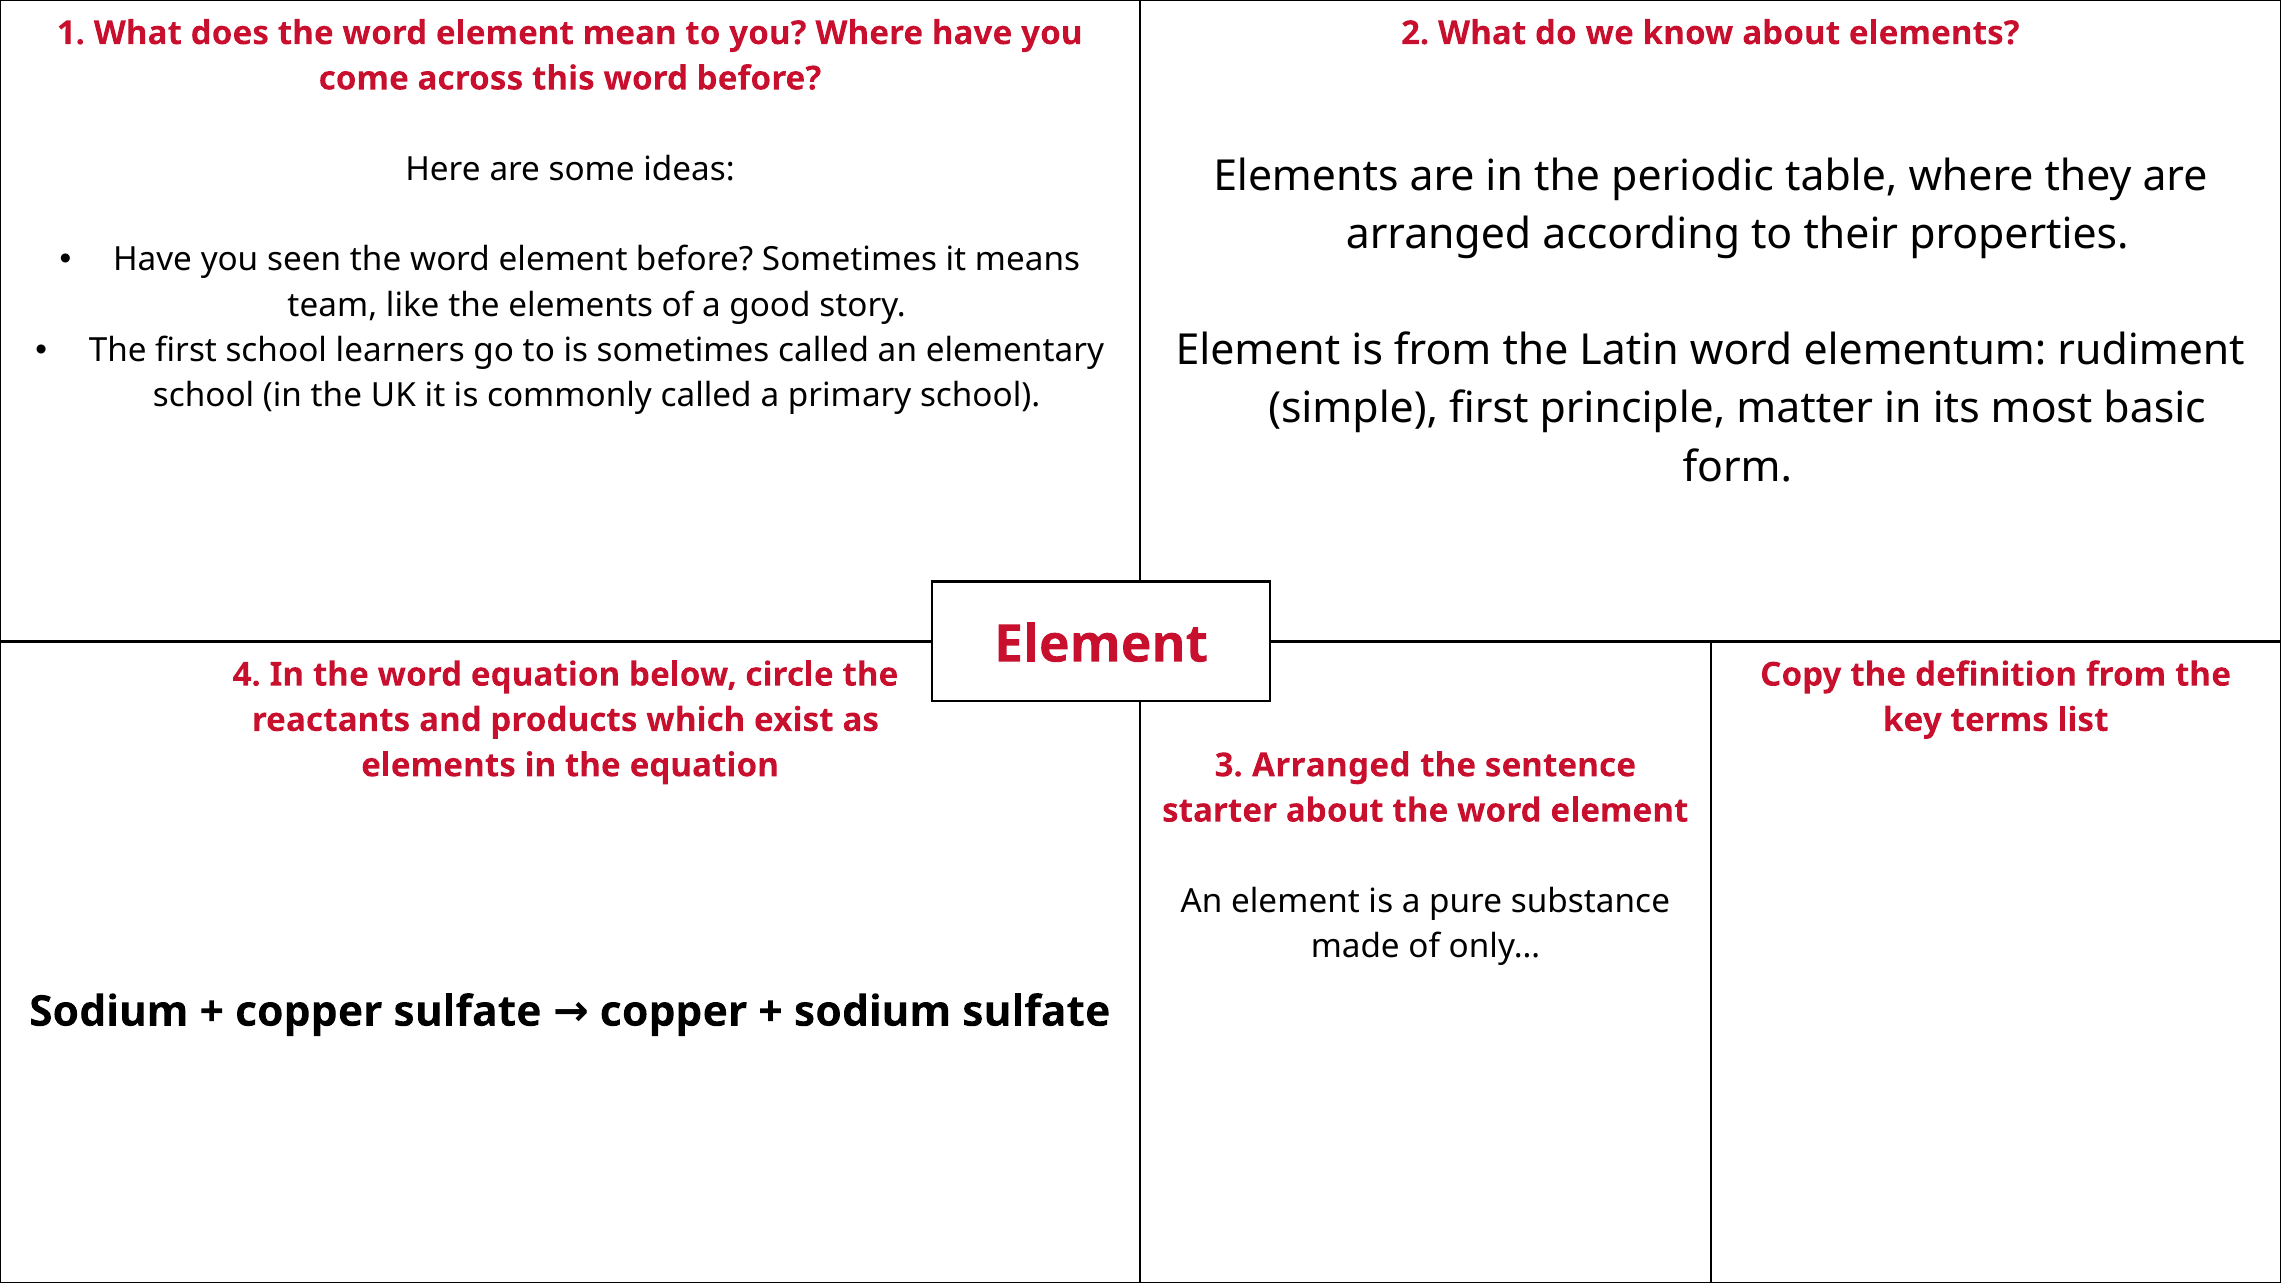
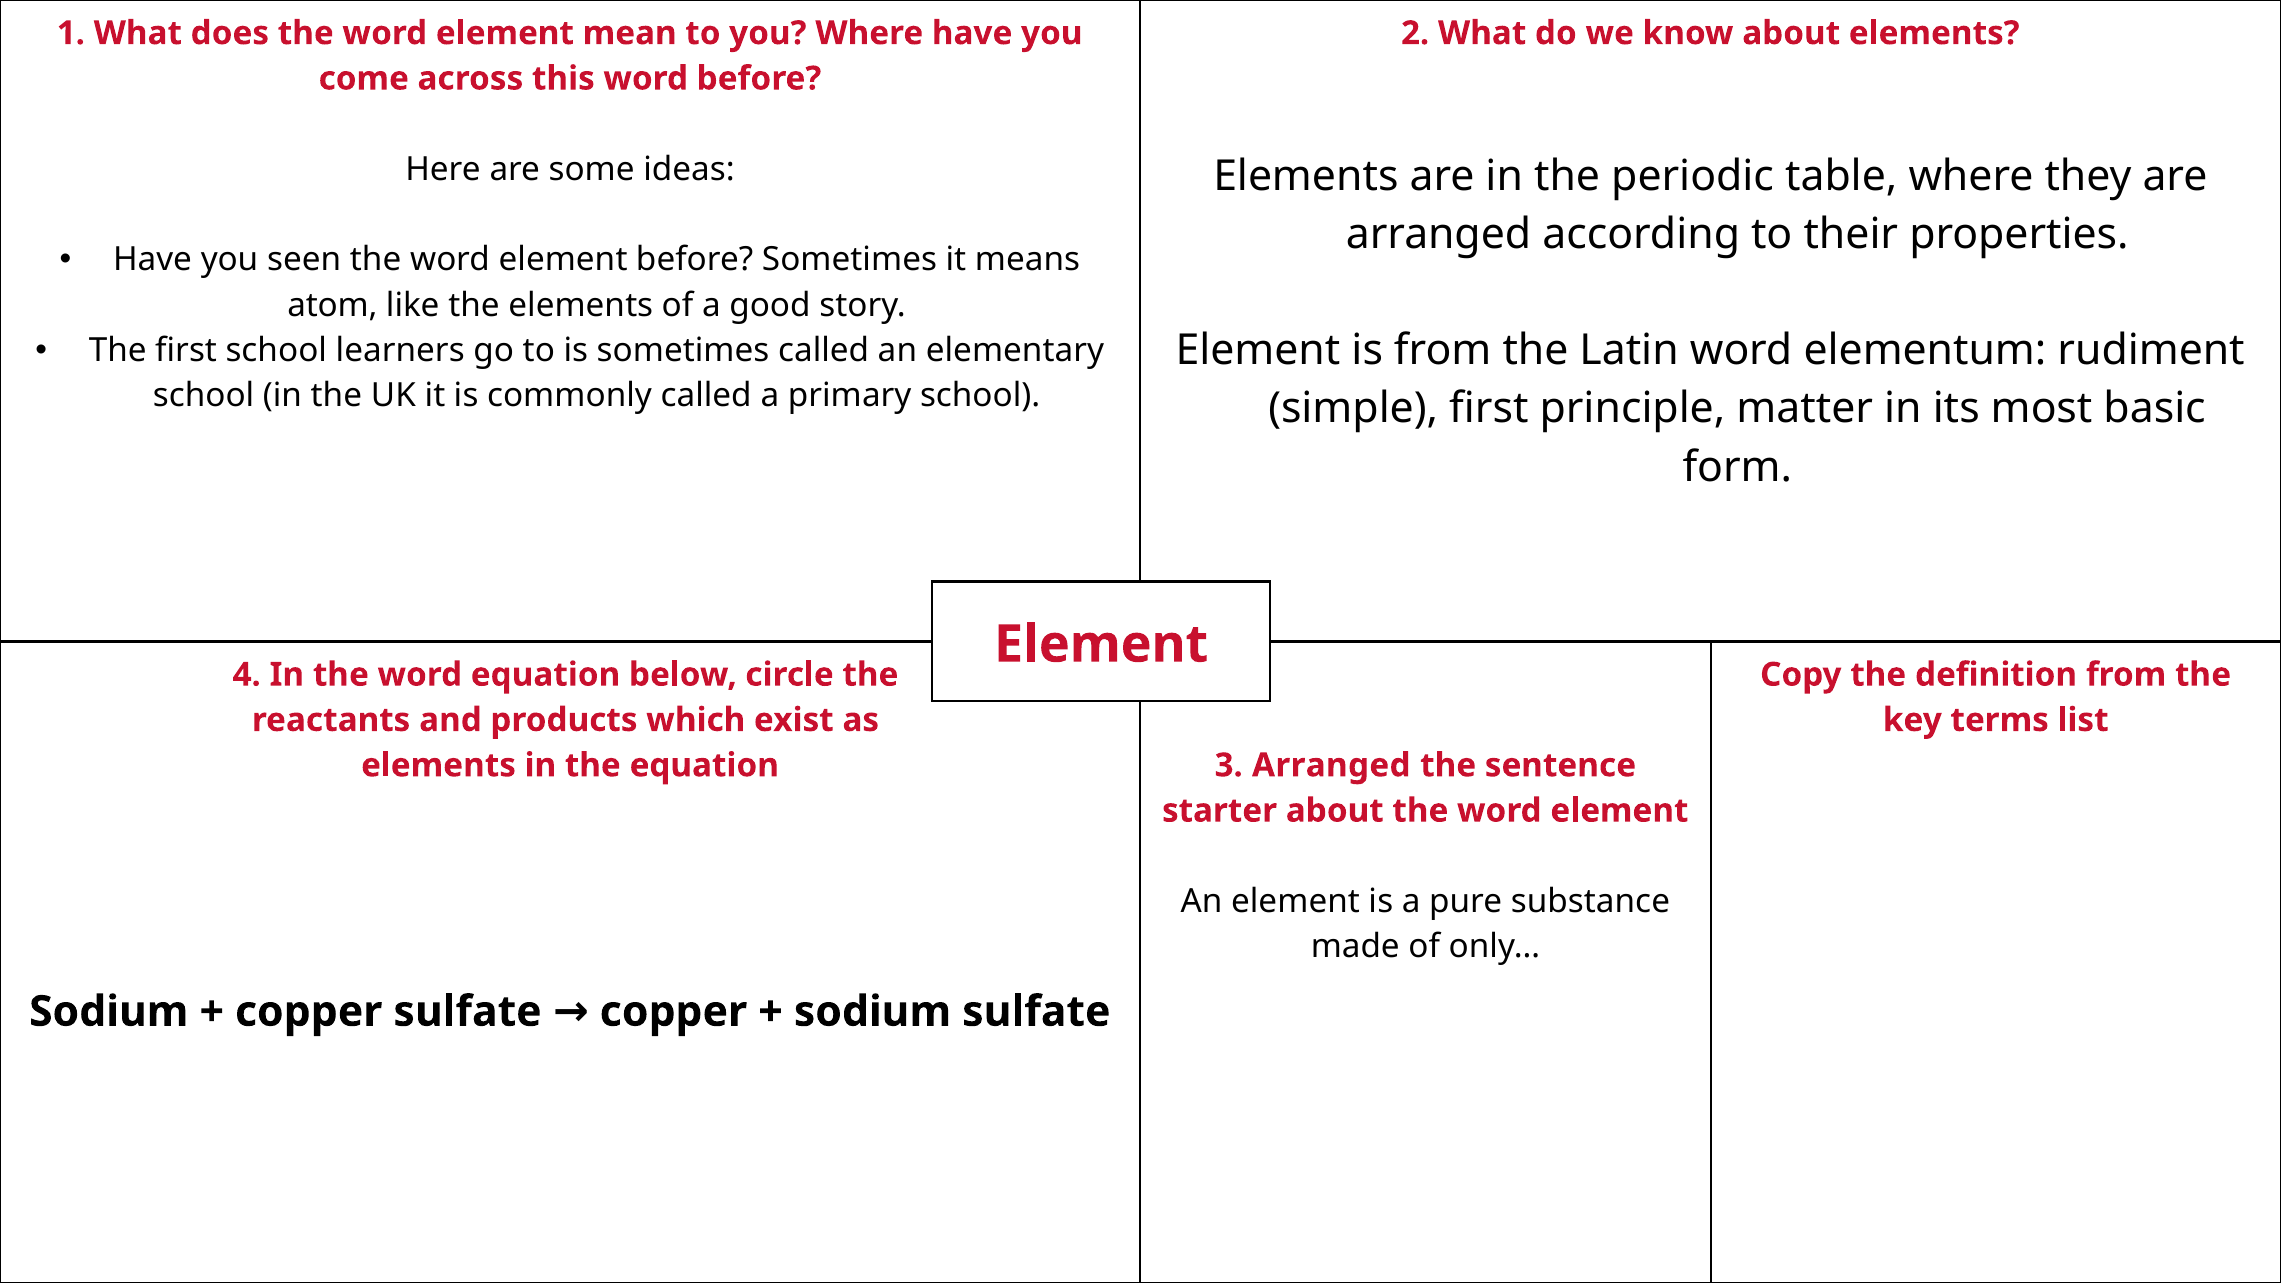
team: team -> atom
